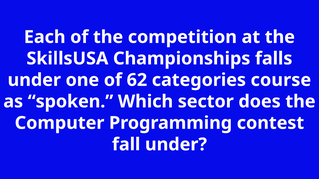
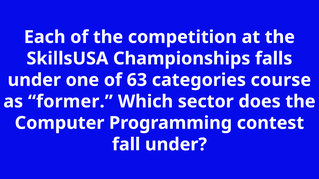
62: 62 -> 63
spoken: spoken -> former
